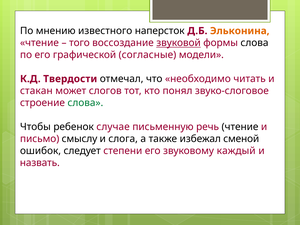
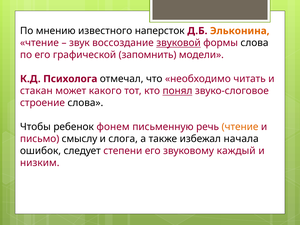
того: того -> звук
согласные: согласные -> запомнить
Твердости: Твердости -> Психолога
слогов: слогов -> какого
понял underline: none -> present
слова at (85, 103) colour: green -> black
случае: случае -> фонем
чтение at (240, 127) colour: black -> orange
сменой: сменой -> начала
назвать: назвать -> низким
